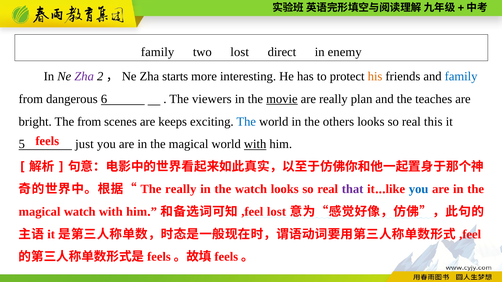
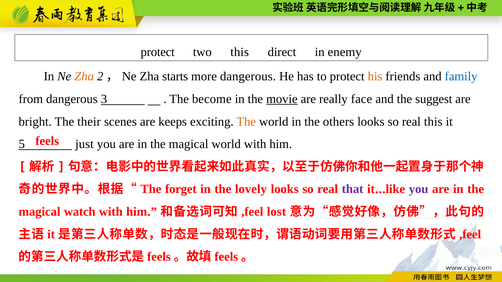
family at (158, 52): family -> protect
two lost: lost -> this
Zha at (84, 77) colour: purple -> orange
more interesting: interesting -> dangerous
6: 6 -> 3
viewers: viewers -> become
plan: plan -> face
teaches: teaches -> suggest
The from: from -> their
The at (246, 122) colour: blue -> orange
with at (255, 144) underline: present -> none
The really: really -> forget
the watch: watch -> lovely
you at (419, 189) colour: blue -> purple
